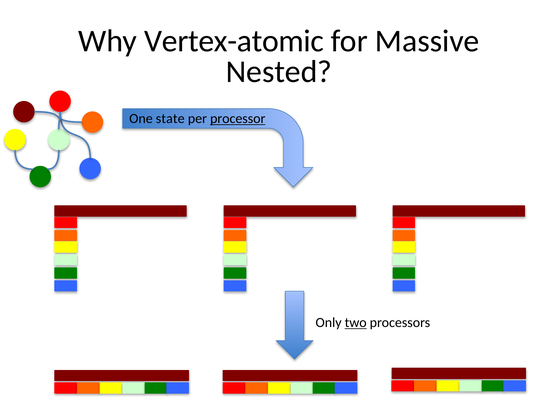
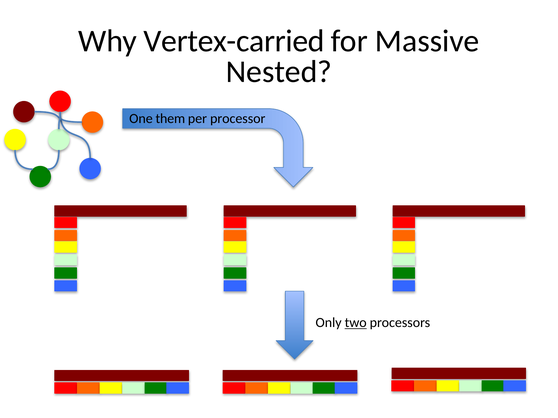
Vertex-atomic: Vertex-atomic -> Vertex-carried
state: state -> them
processor underline: present -> none
